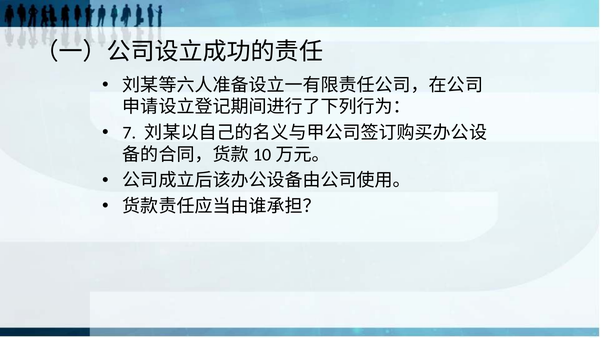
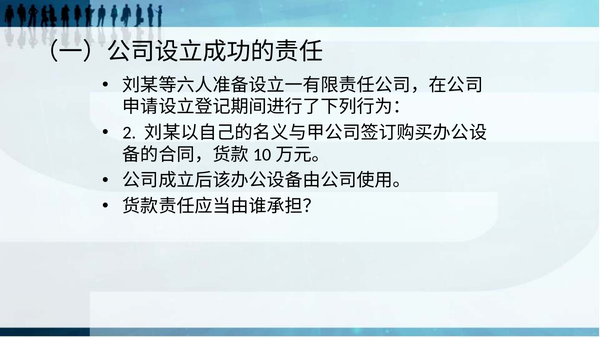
7: 7 -> 2
